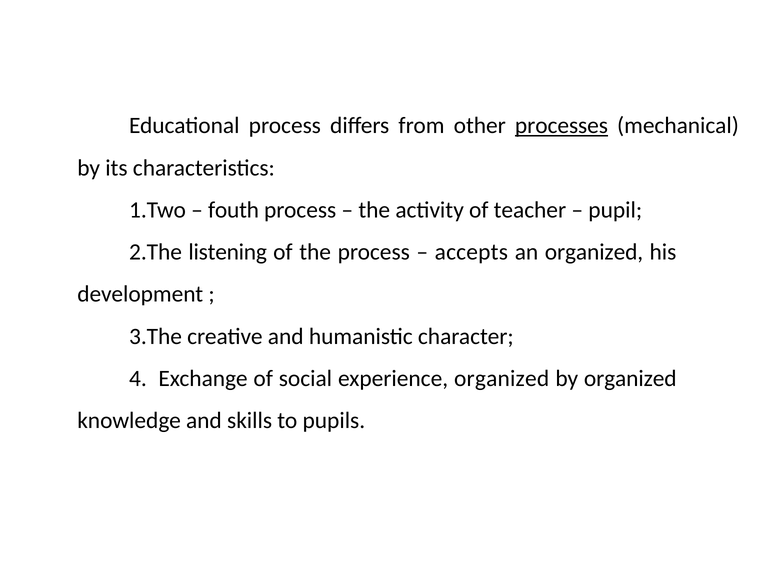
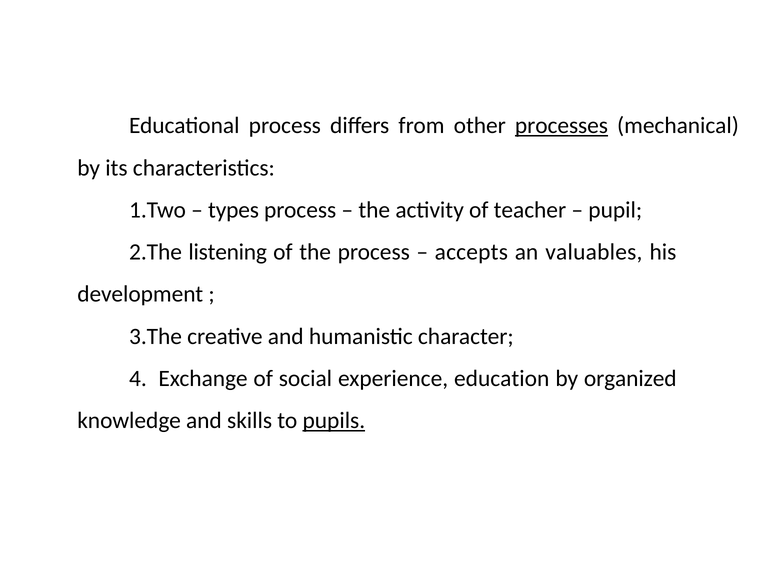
fouth: fouth -> types
an organized: organized -> valuables
experience organized: organized -> education
pupils underline: none -> present
